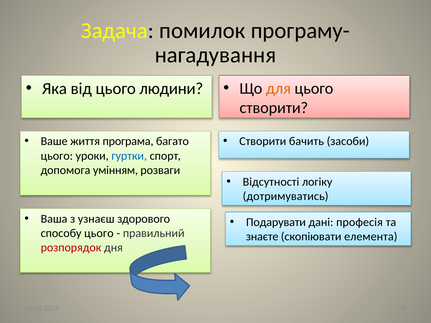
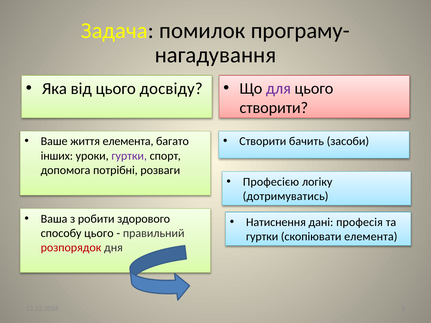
людини: людини -> досвіду
для colour: orange -> purple
життя програма: програма -> елемента
цього at (57, 156): цього -> інших
гуртки at (129, 156) colour: blue -> purple
умінням: умінням -> потрібні
Відсутності: Відсутності -> Професією
узнаєш: узнаєш -> робити
Подарувати: Подарувати -> Натиснення
знаєте at (262, 237): знаєте -> гуртки
